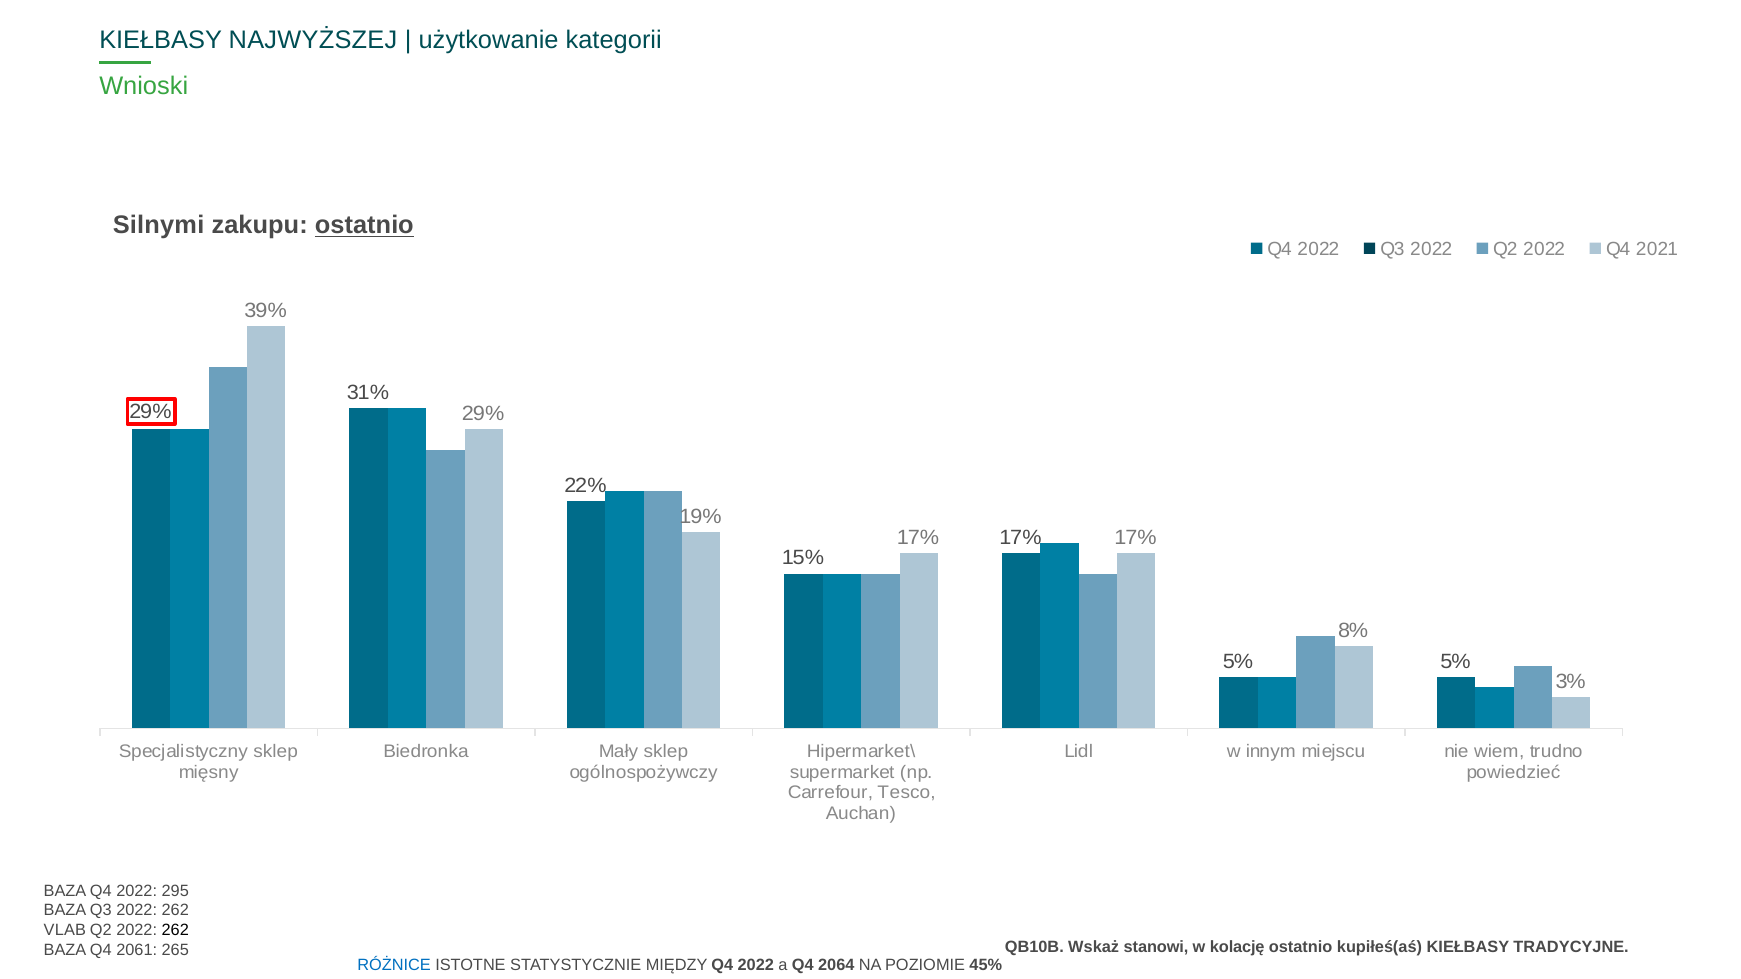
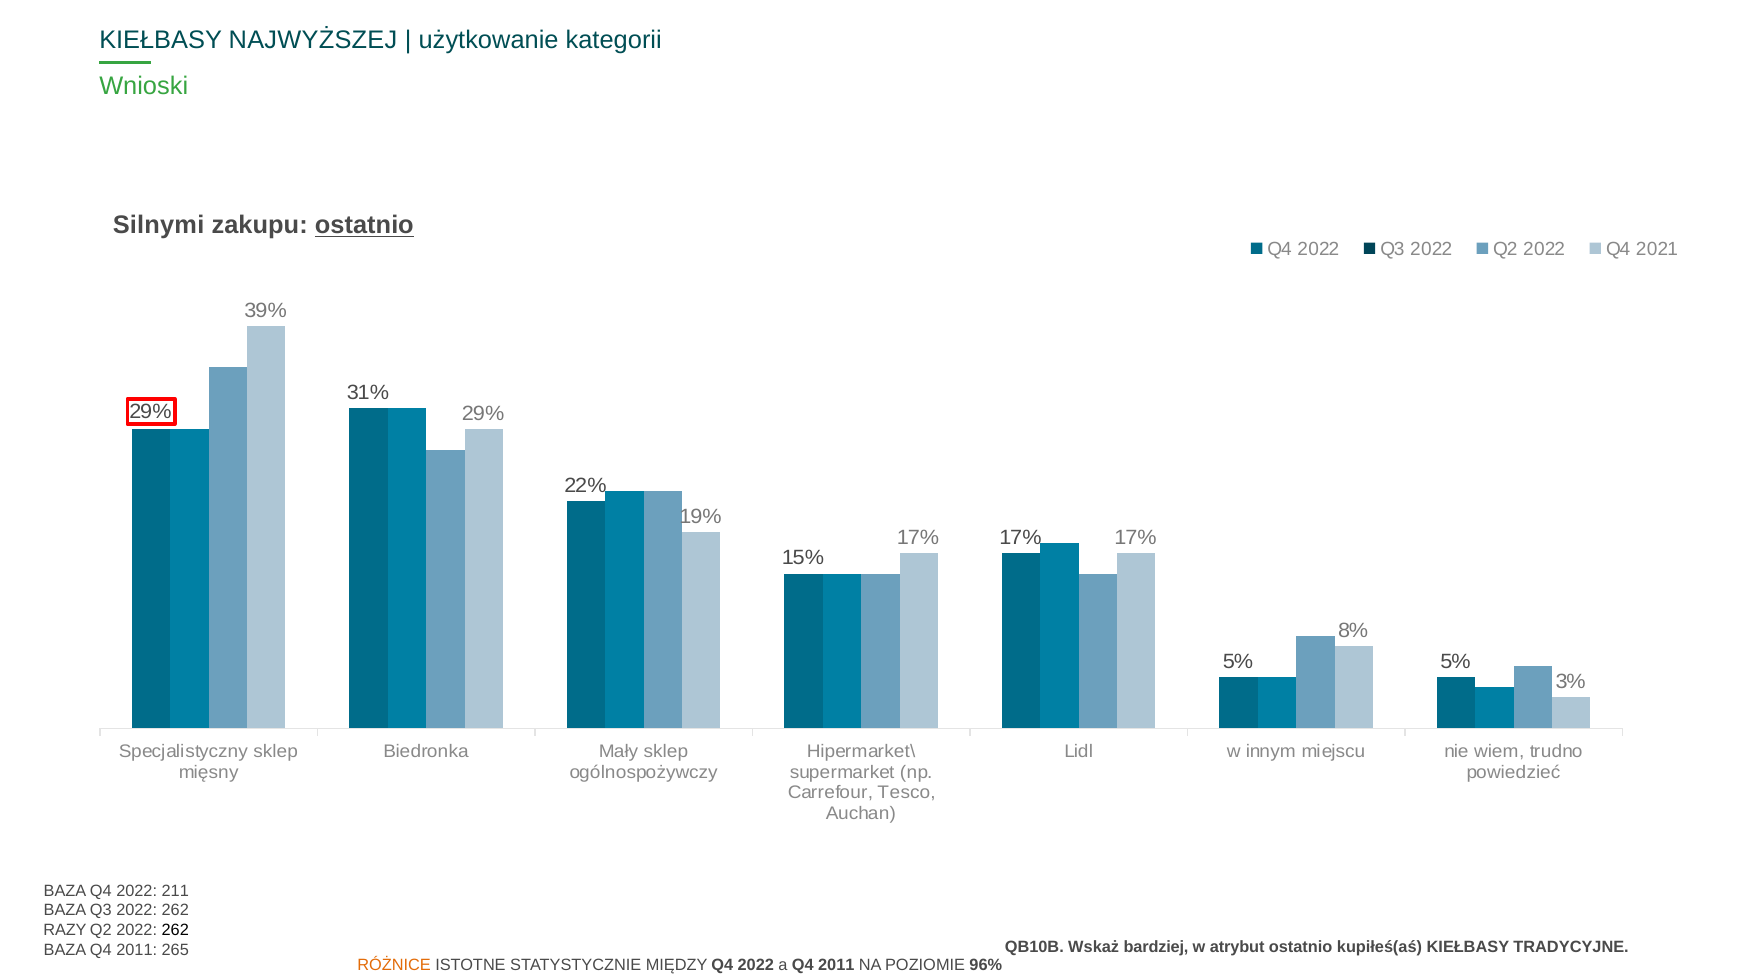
295: 295 -> 211
VLAB: VLAB -> RAZY
stanowi: stanowi -> bardziej
kolację: kolację -> atrybut
BAZA Q4 2061: 2061 -> 2011
RÓŻNICE colour: blue -> orange
a Q4 2064: 2064 -> 2011
45%: 45% -> 96%
